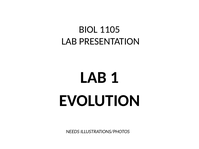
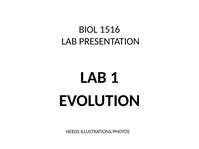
1105: 1105 -> 1516
